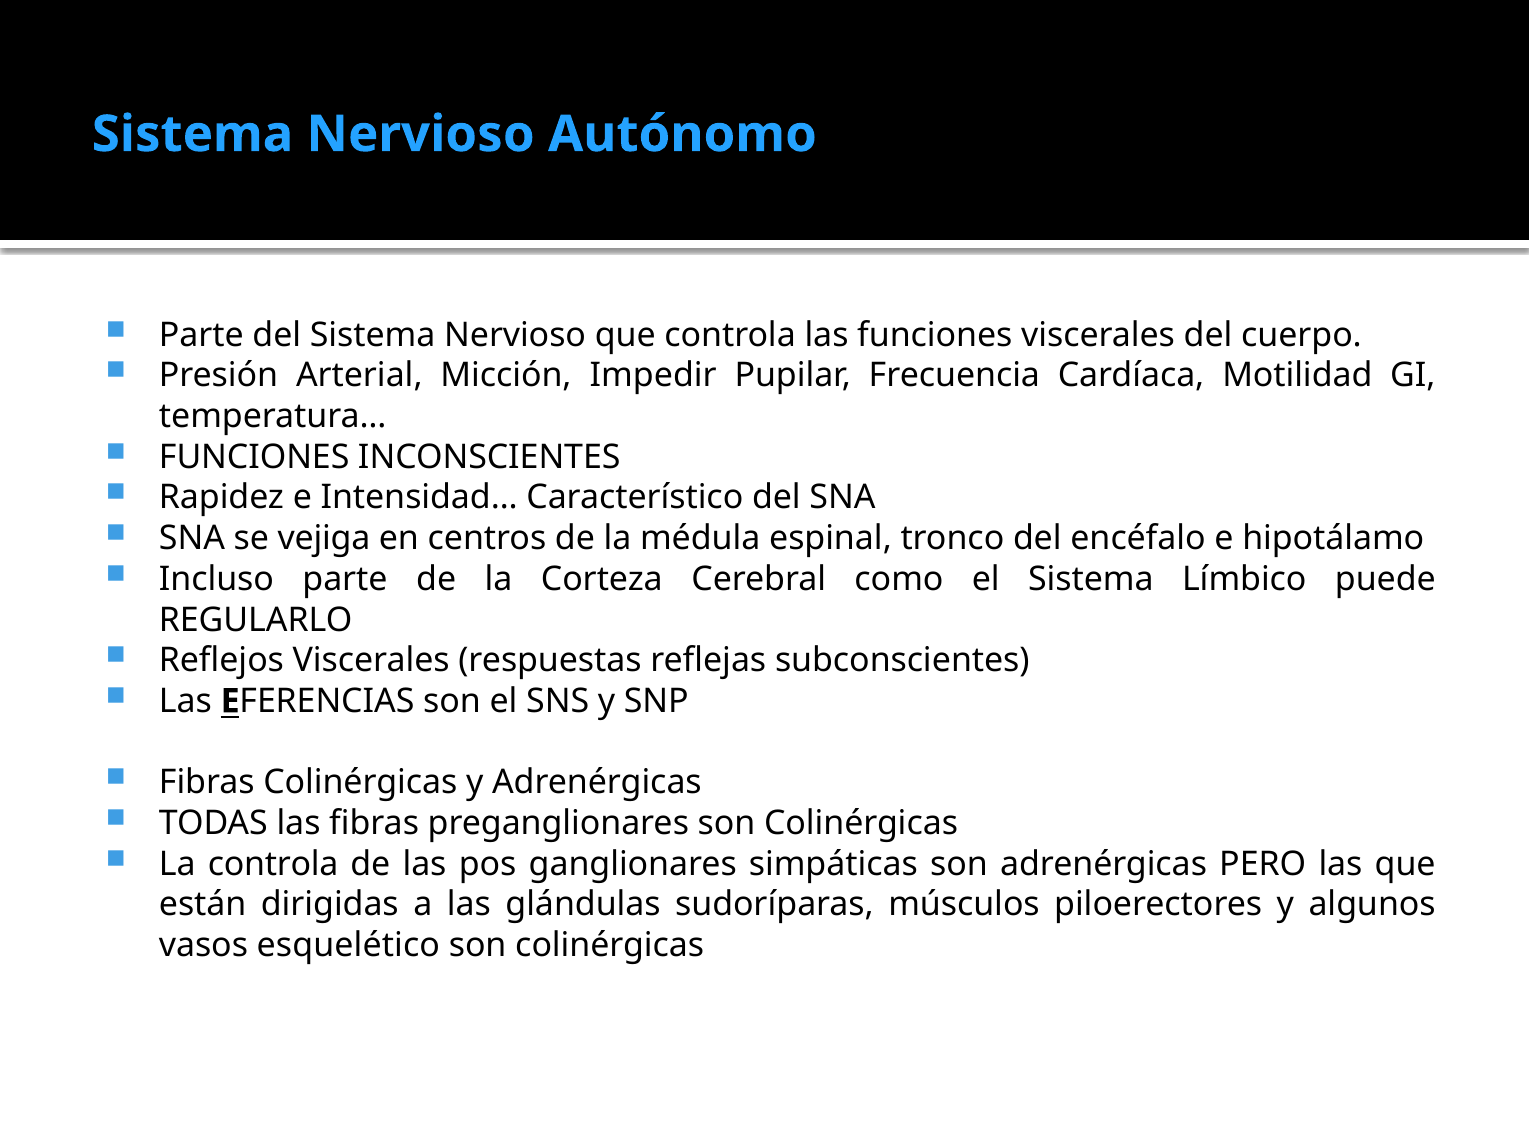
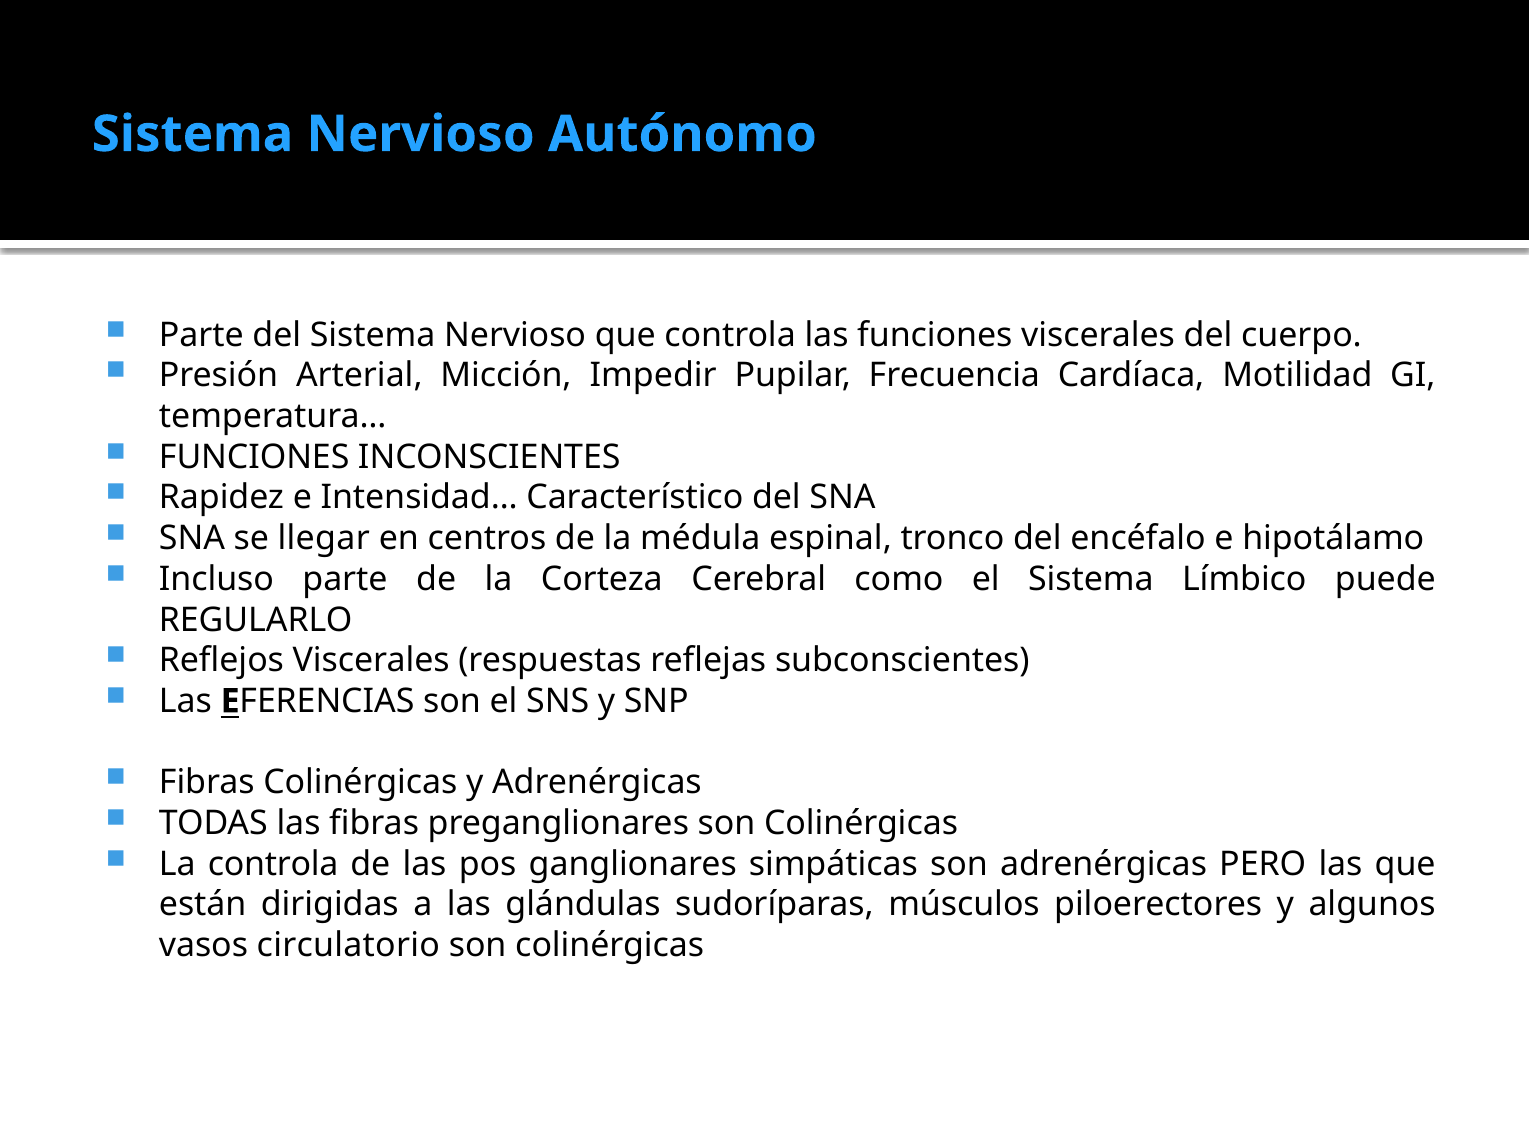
vejiga: vejiga -> llegar
esquelético: esquelético -> circulatorio
